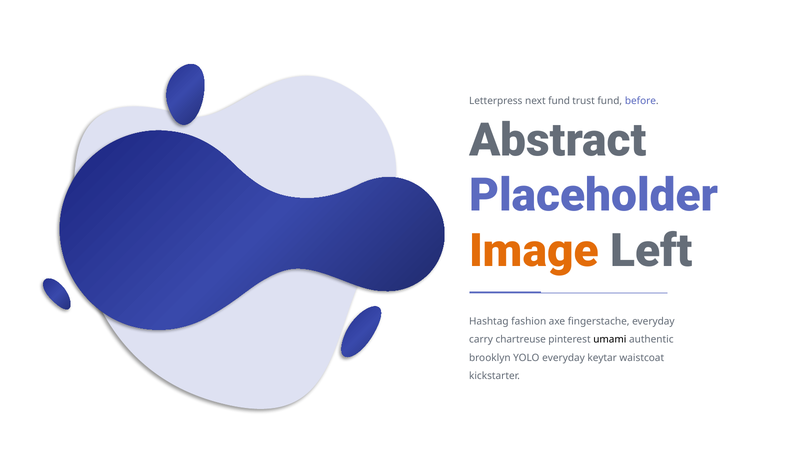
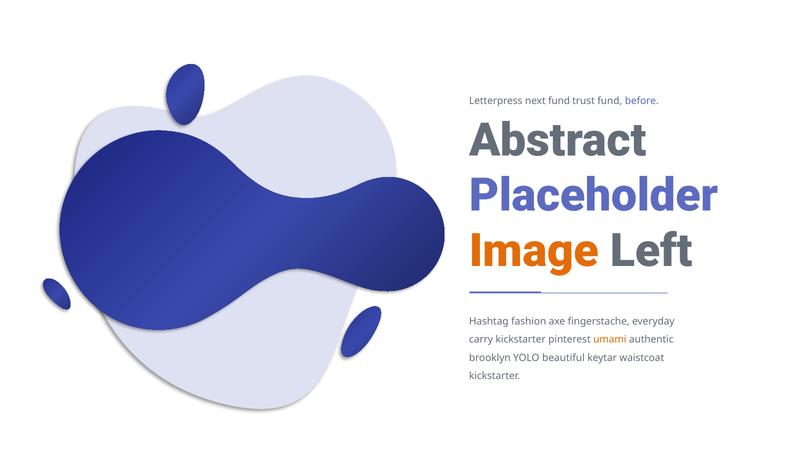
carry chartreuse: chartreuse -> kickstarter
umami colour: black -> orange
YOLO everyday: everyday -> beautiful
